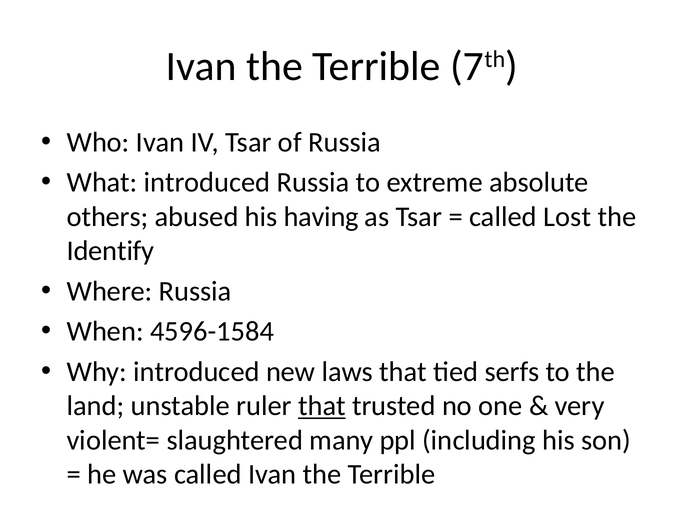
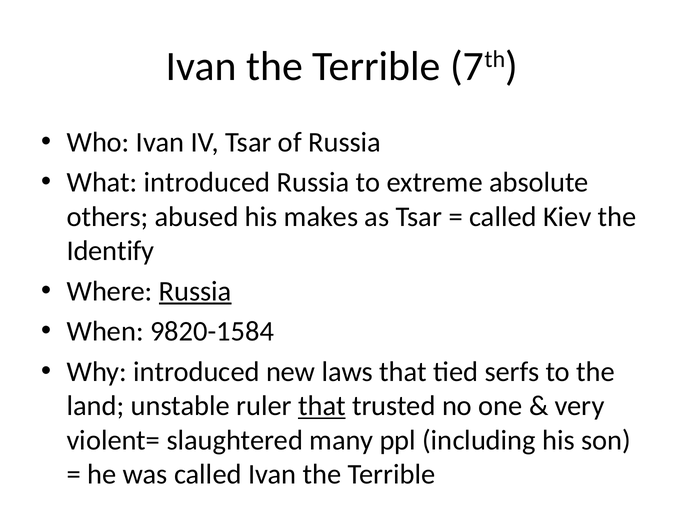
having: having -> makes
Lost: Lost -> Kiev
Russia at (195, 291) underline: none -> present
4596-1584: 4596-1584 -> 9820-1584
